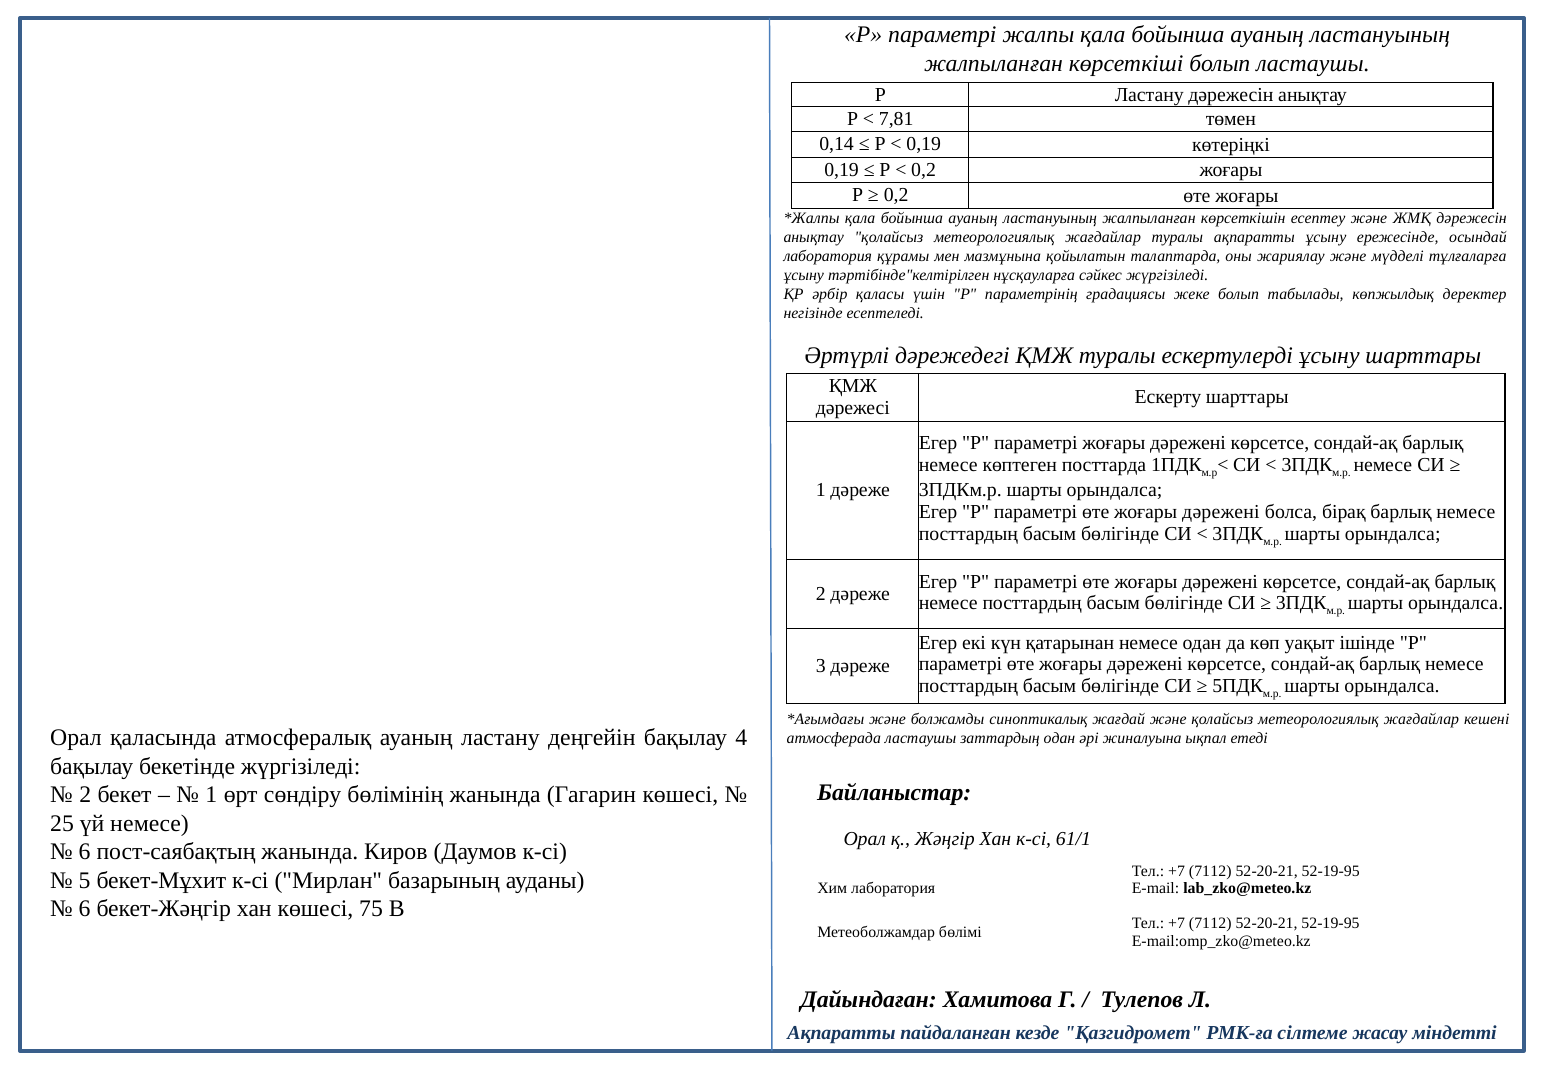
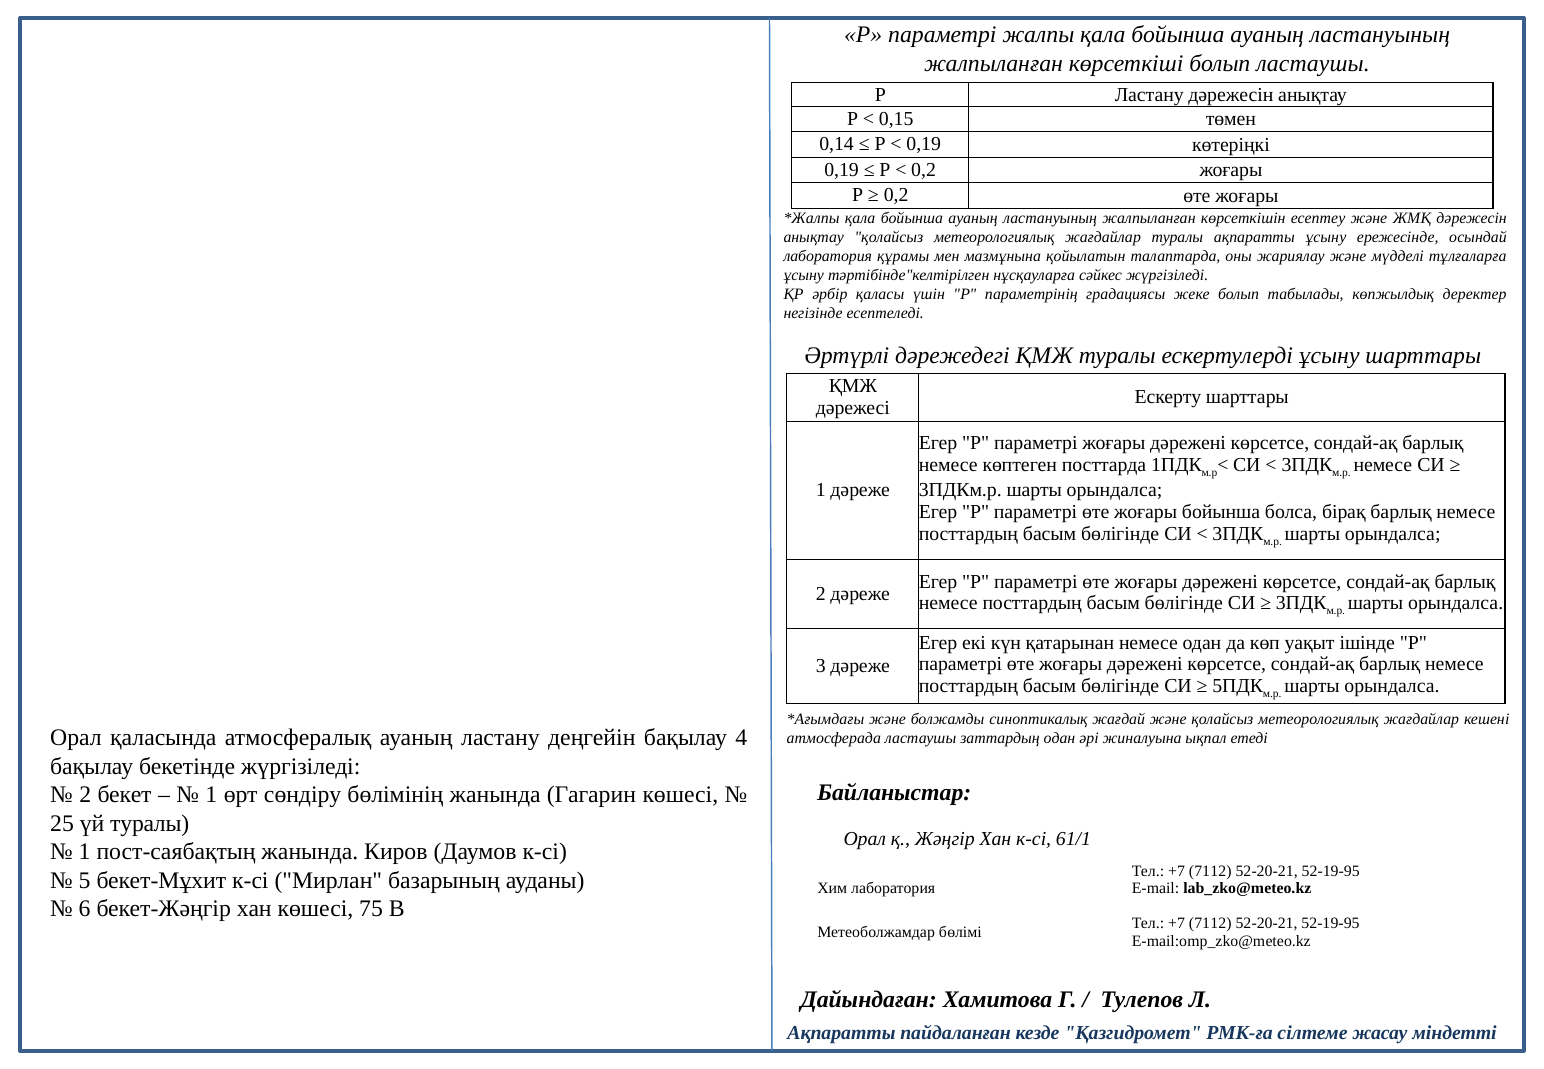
7,81: 7,81 -> 0,15
дәрежені at (1221, 512): дәрежені -> бойынша
үй немесе: немесе -> туралы
6 at (85, 852): 6 -> 1
